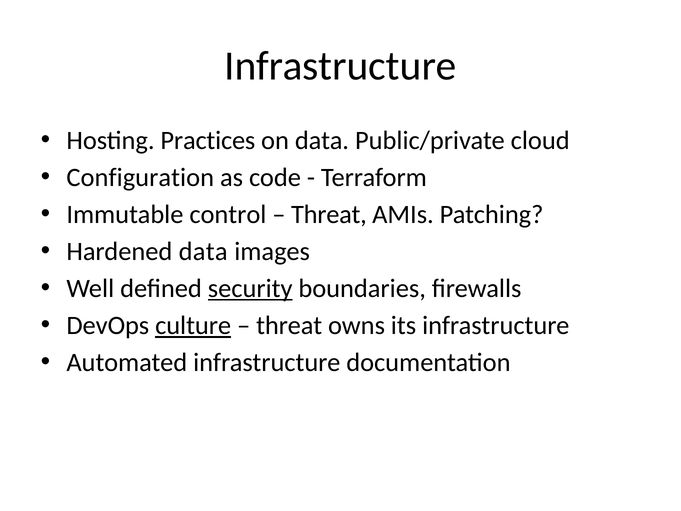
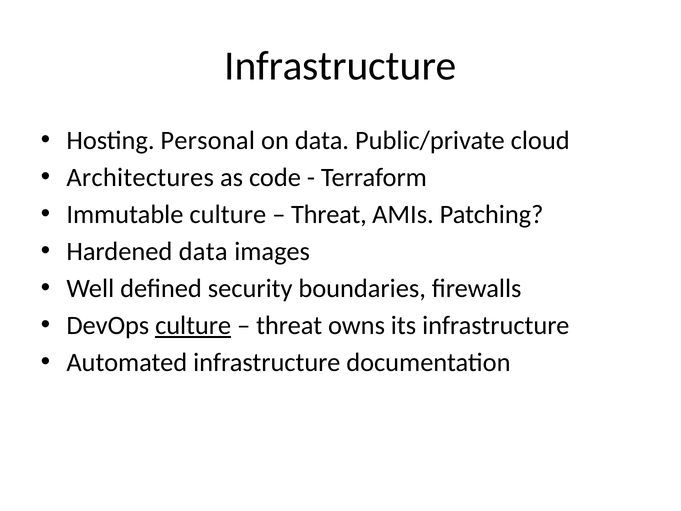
Practices: Practices -> Personal
Configuration: Configuration -> Architectures
Immutable control: control -> culture
security underline: present -> none
